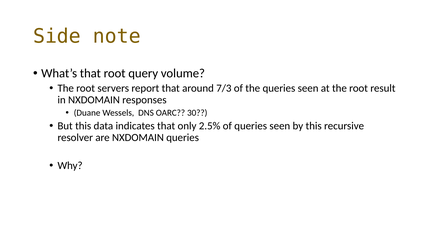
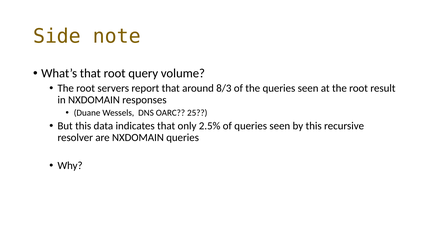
7/3: 7/3 -> 8/3
30: 30 -> 25
